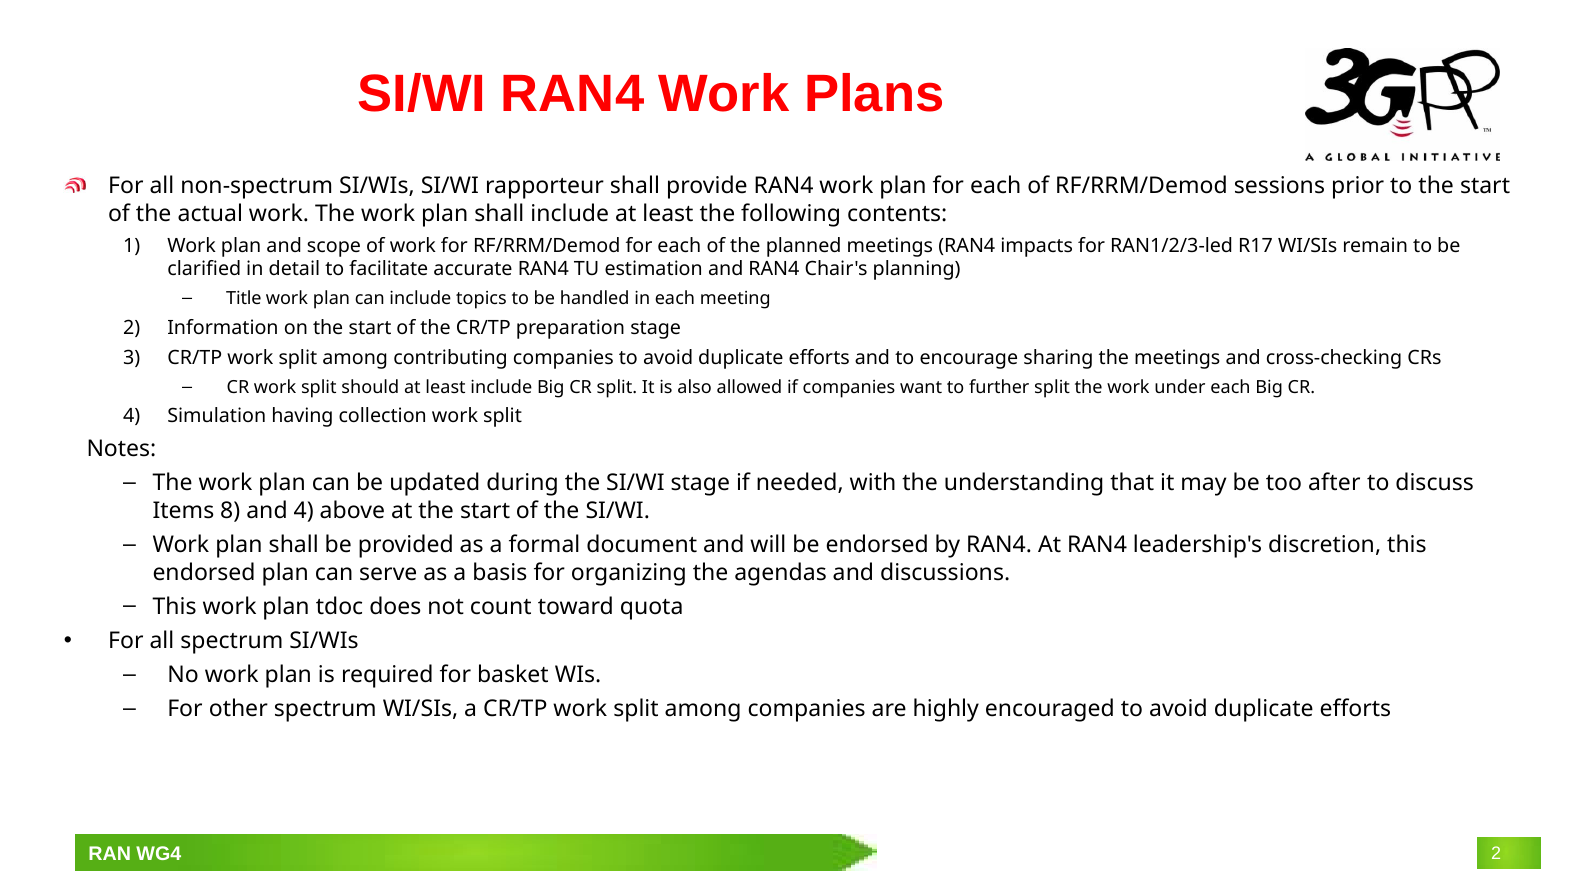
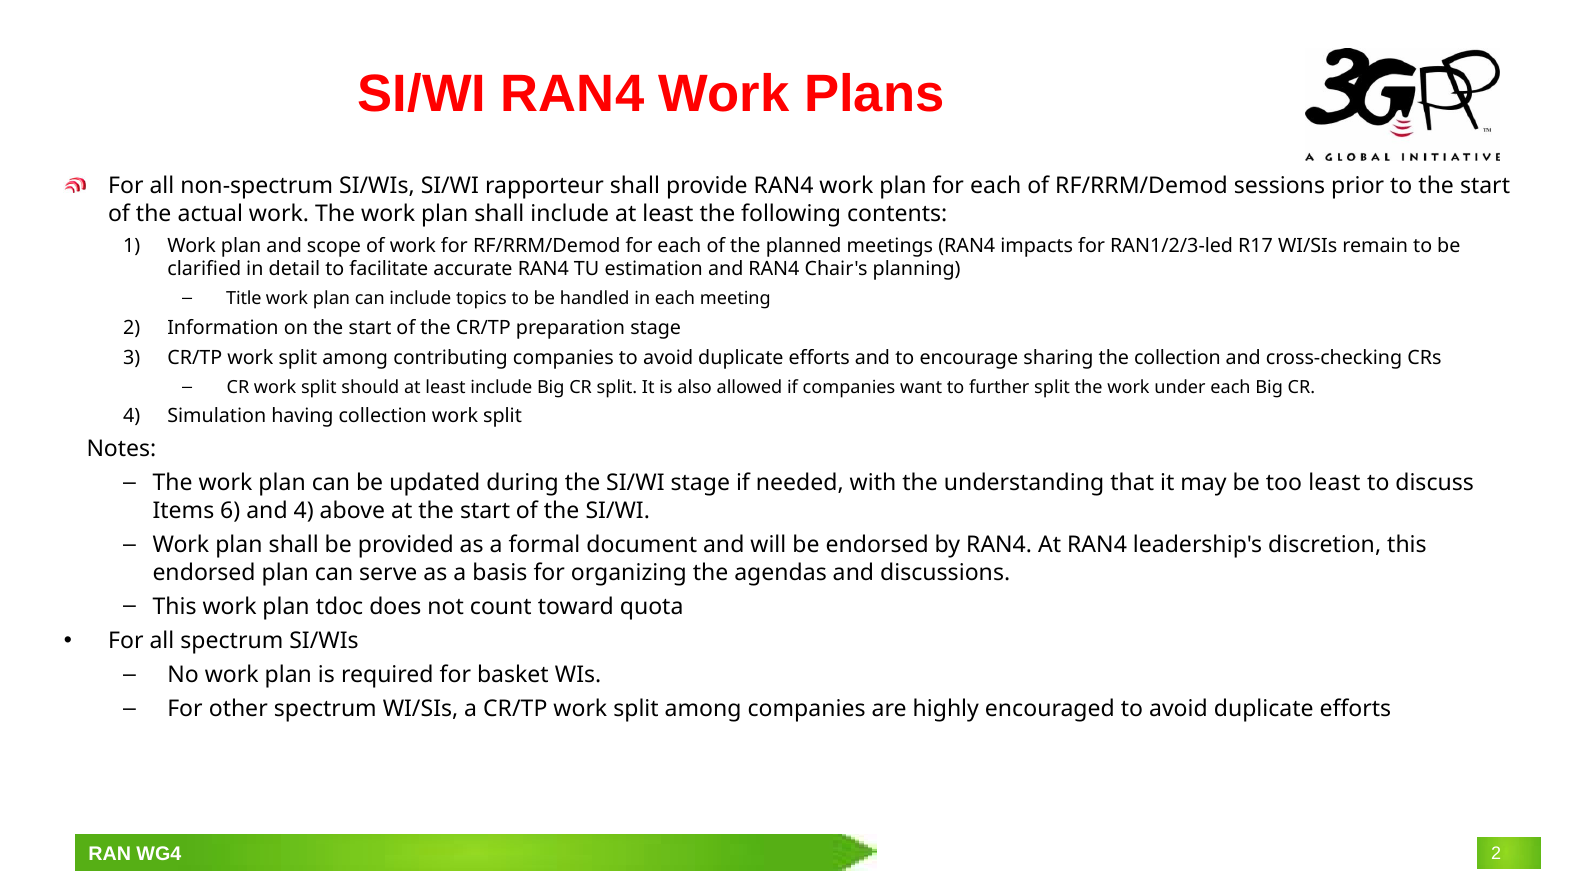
the meetings: meetings -> collection
too after: after -> least
8: 8 -> 6
